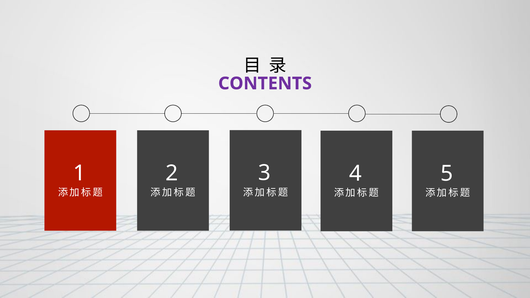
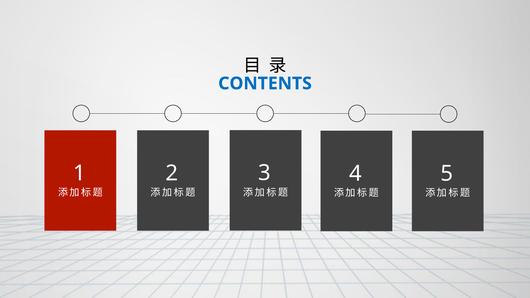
CONTENTS colour: purple -> blue
